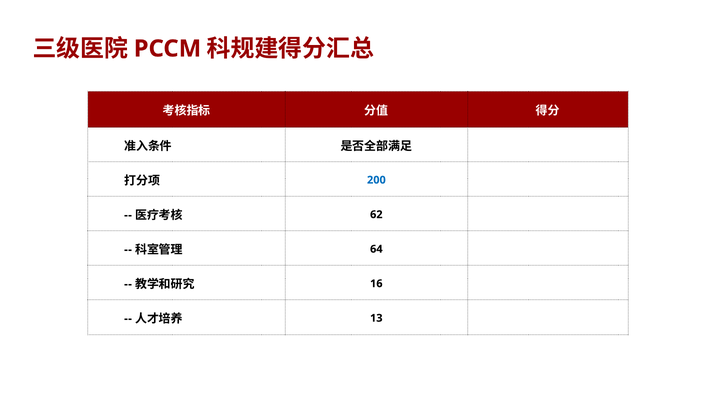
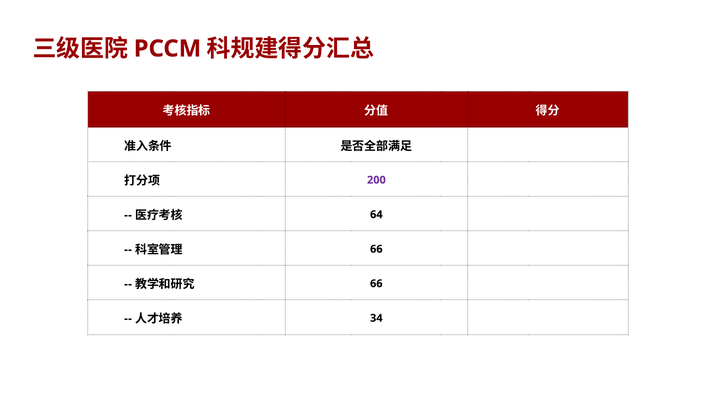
200 colour: blue -> purple
62: 62 -> 64
64 at (376, 249): 64 -> 66
16 at (376, 283): 16 -> 66
13: 13 -> 34
